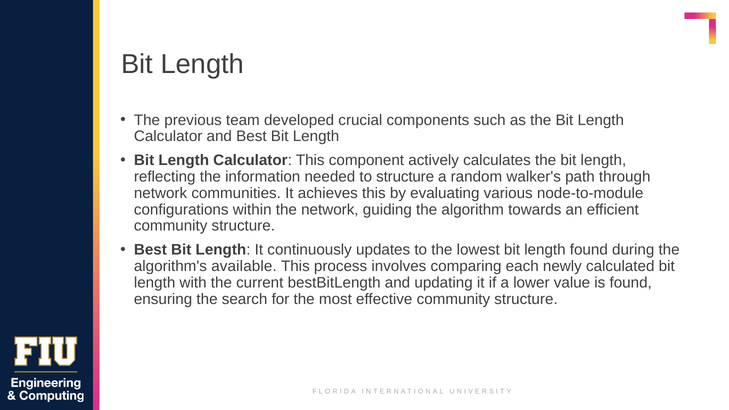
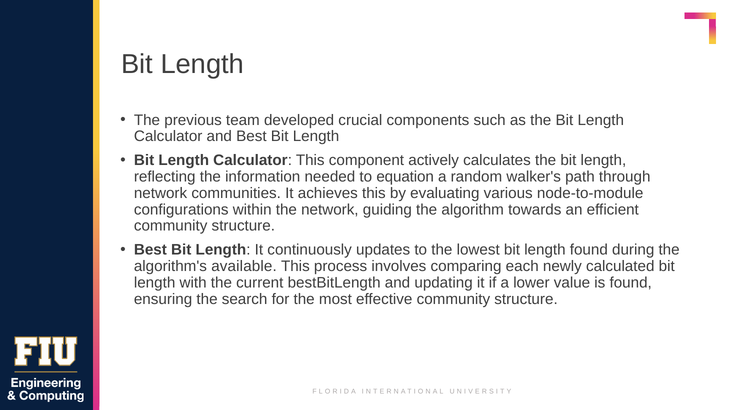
to structure: structure -> equation
